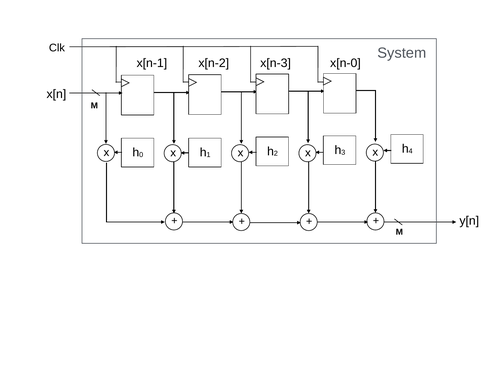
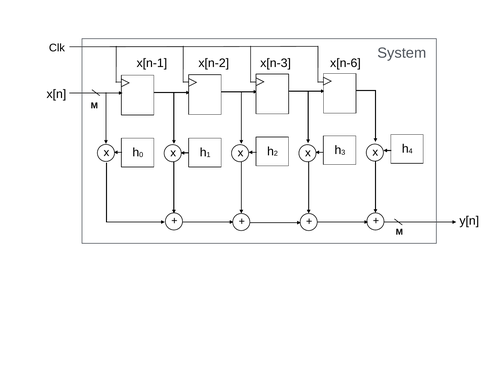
x[n-0: x[n-0 -> x[n-6
